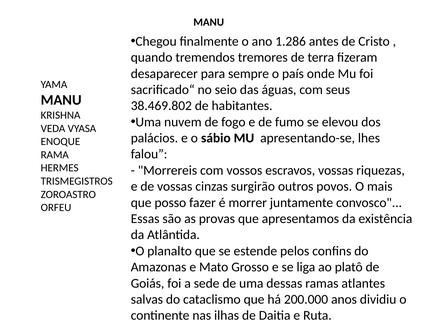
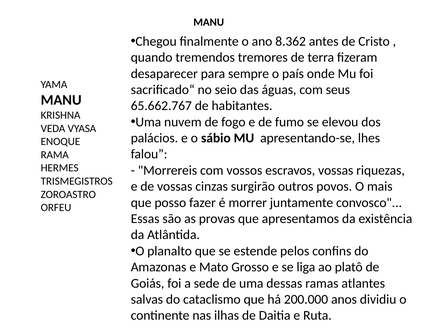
1.286: 1.286 -> 8.362
38.469.802: 38.469.802 -> 65.662.767
